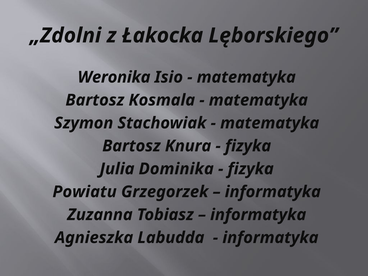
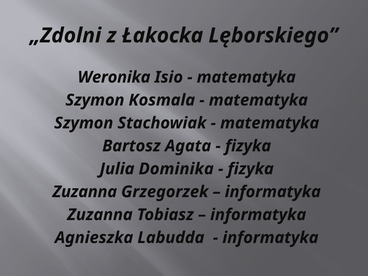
Bartosz at (95, 100): Bartosz -> Szymon
Knura: Knura -> Agata
Powiatu at (85, 192): Powiatu -> Zuzanna
